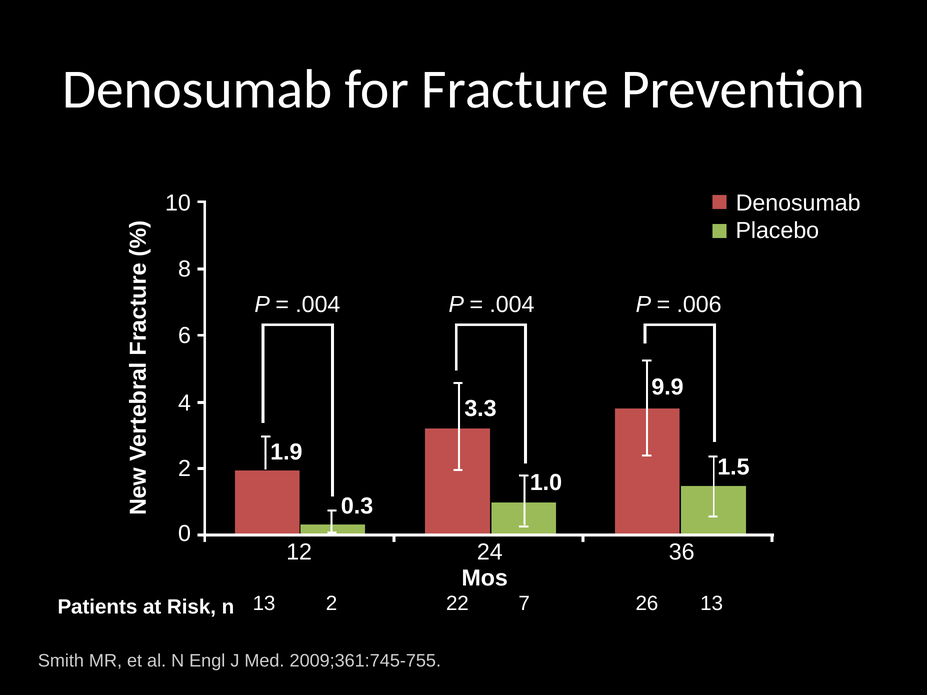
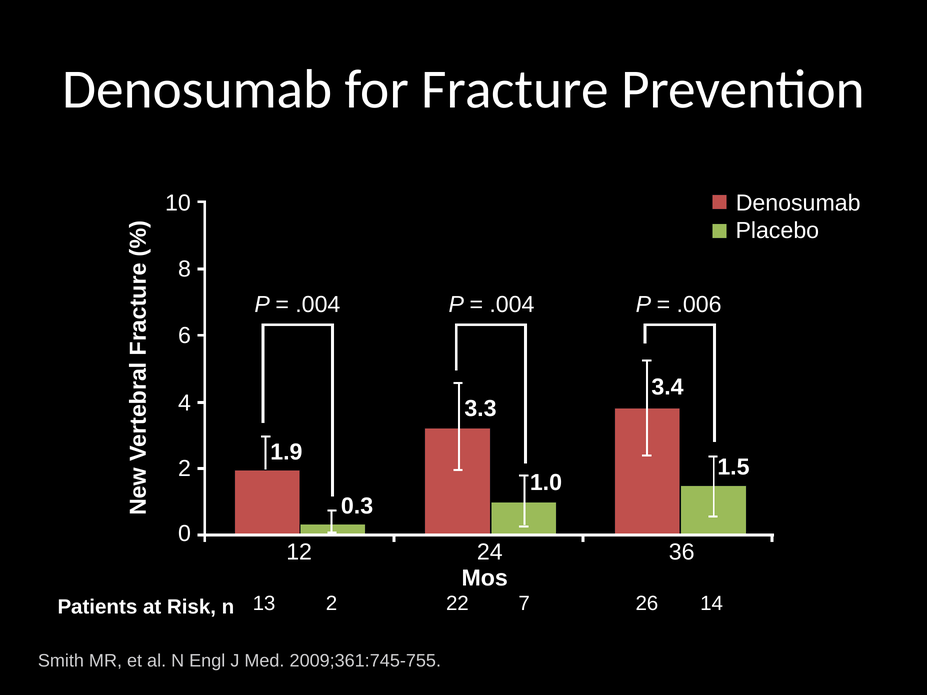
9.9: 9.9 -> 3.4
26 13: 13 -> 14
